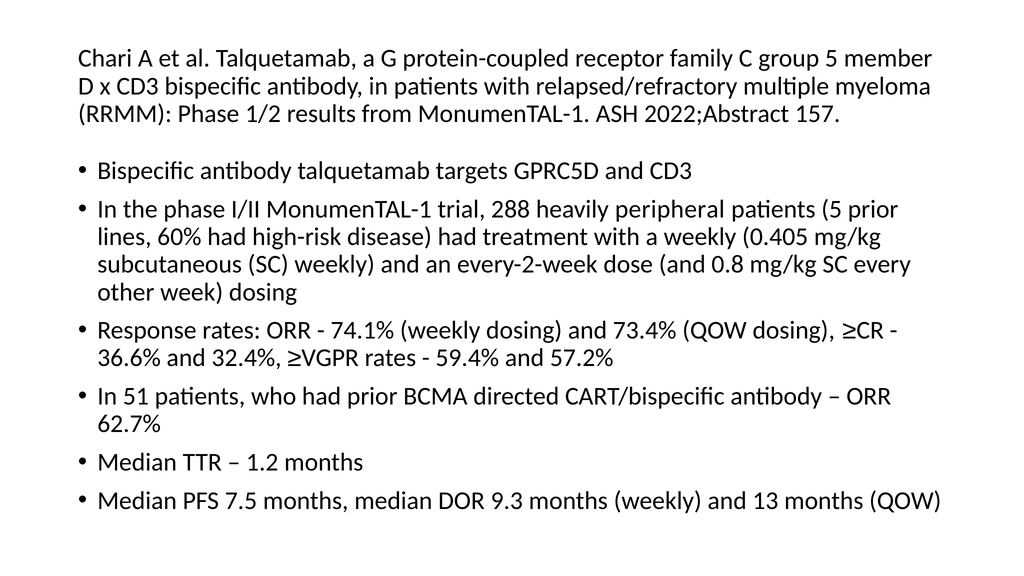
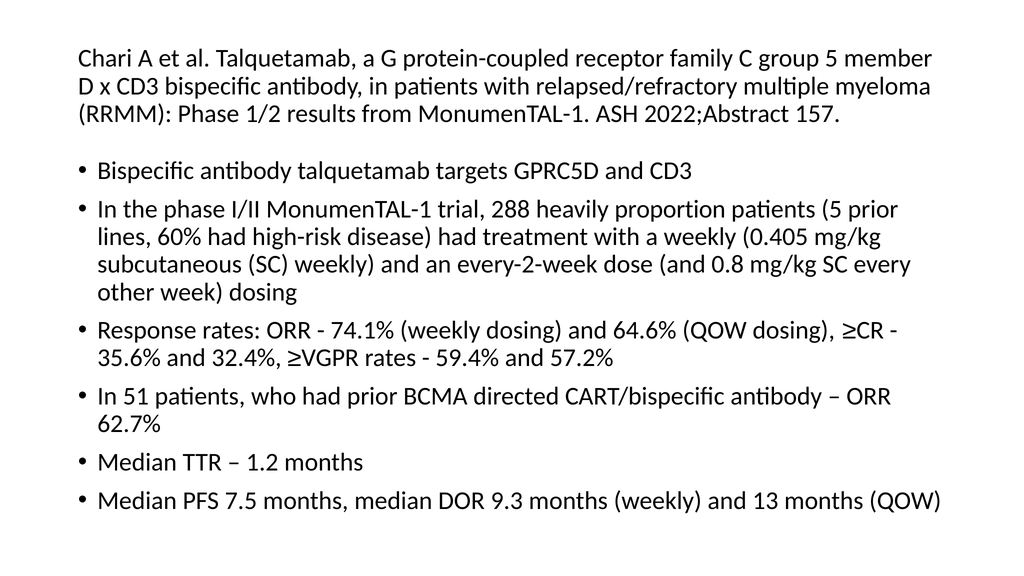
peripheral: peripheral -> proportion
73.4%: 73.4% -> 64.6%
36.6%: 36.6% -> 35.6%
